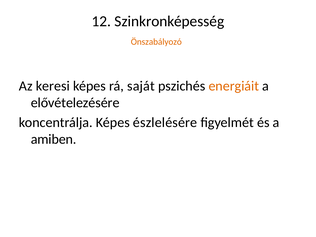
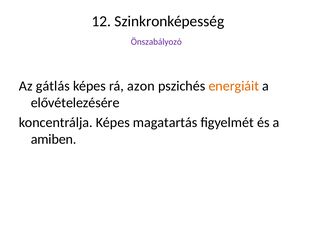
Önszabályozó colour: orange -> purple
keresi: keresi -> gátlás
saját: saját -> azon
észlelésére: észlelésére -> magatartás
